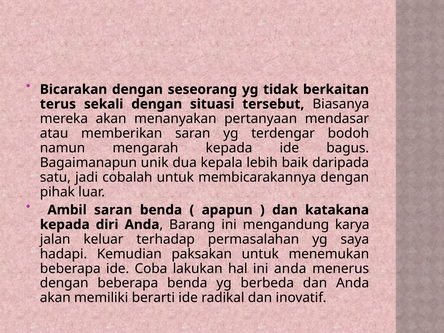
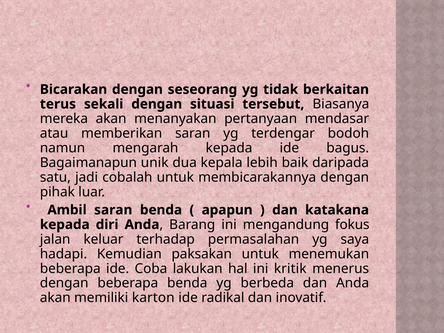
karya: karya -> fokus
ini anda: anda -> kritik
berarti: berarti -> karton
